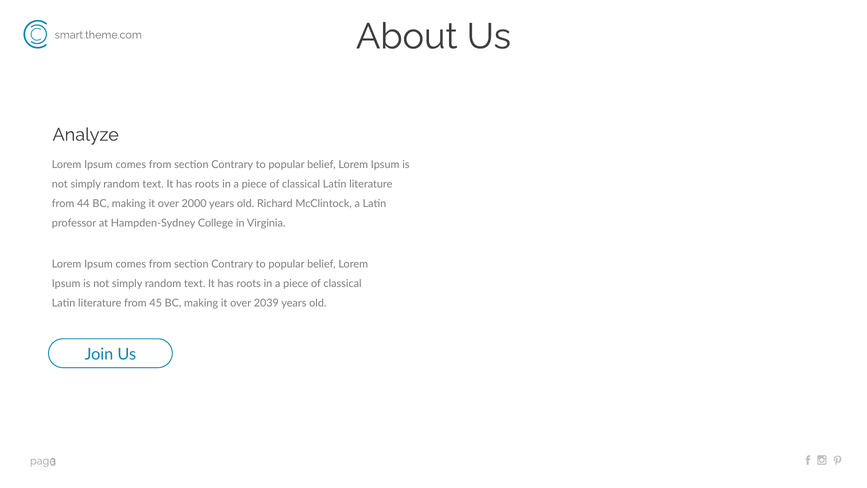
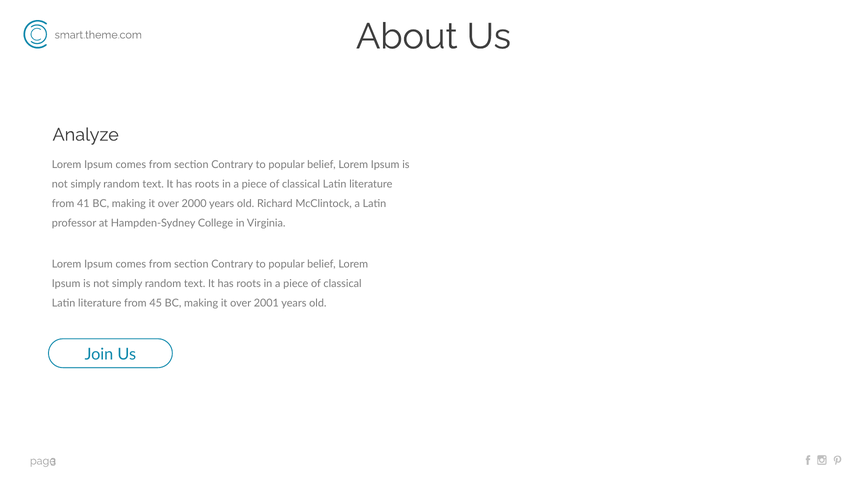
44: 44 -> 41
2039: 2039 -> 2001
